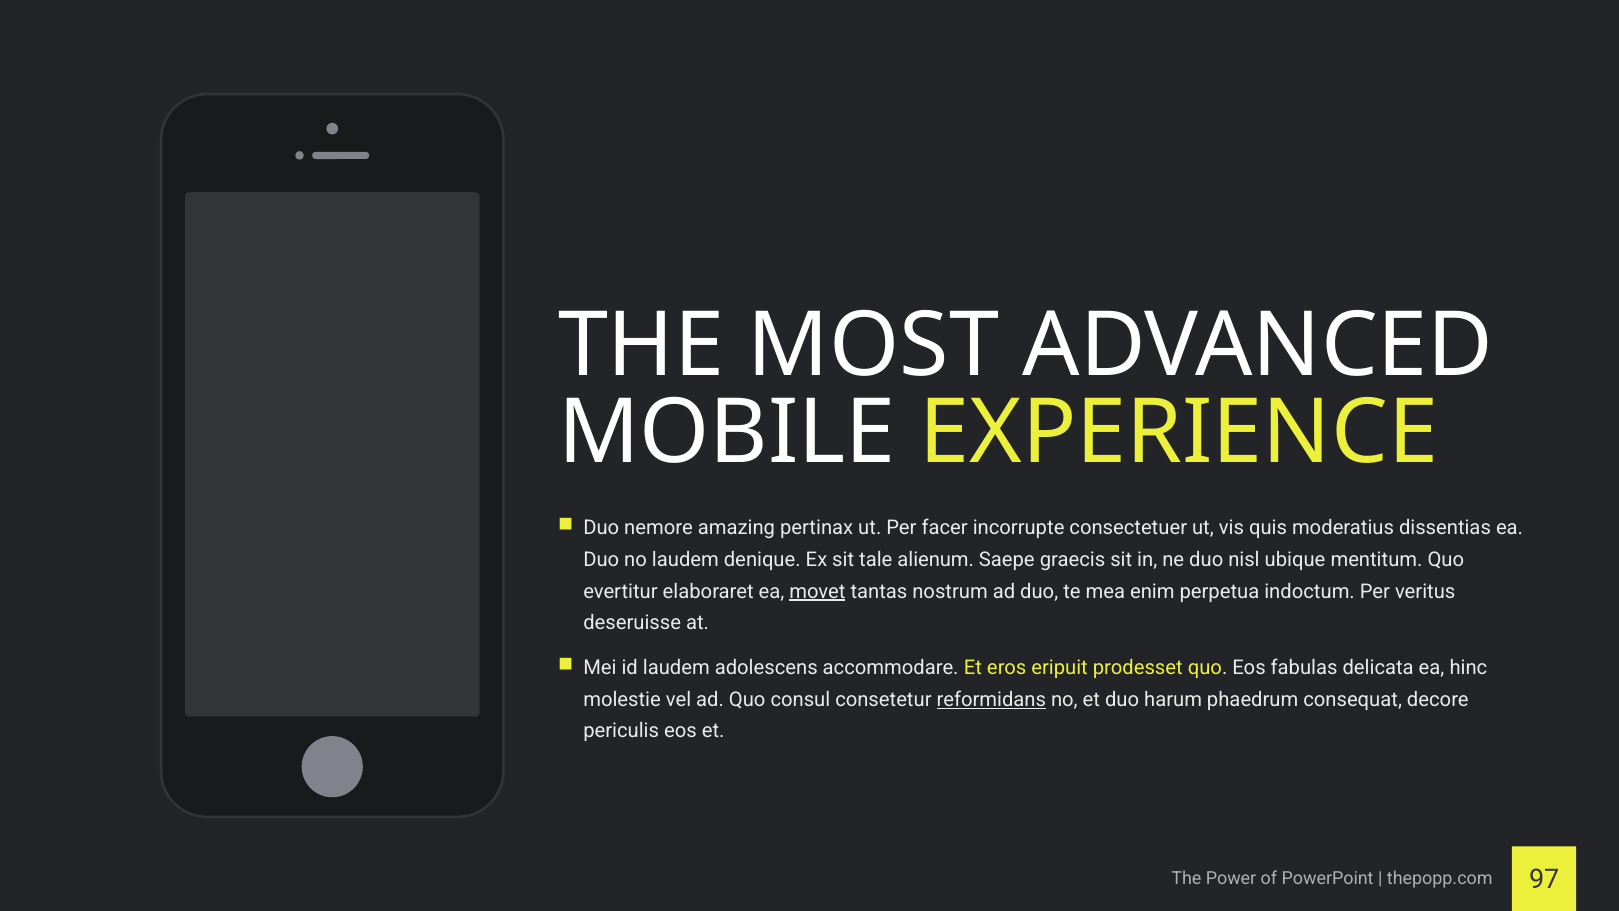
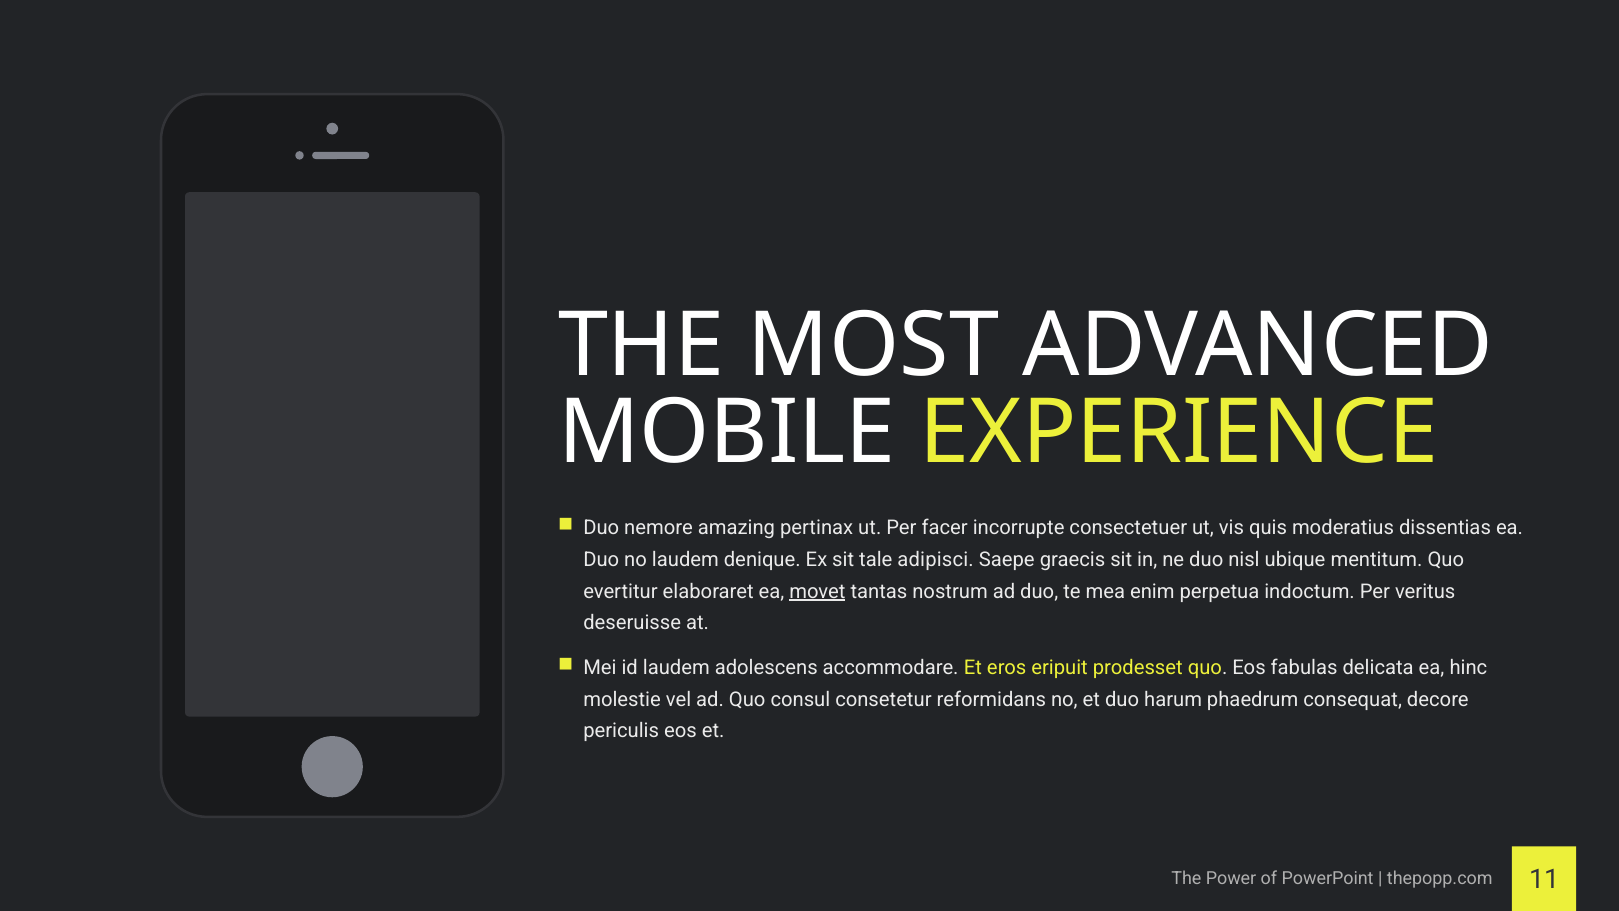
alienum: alienum -> adipisci
reformidans underline: present -> none
97: 97 -> 11
